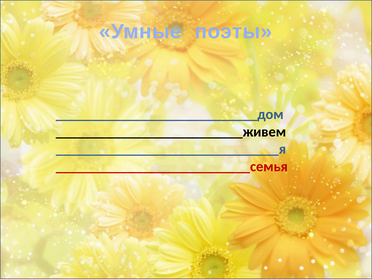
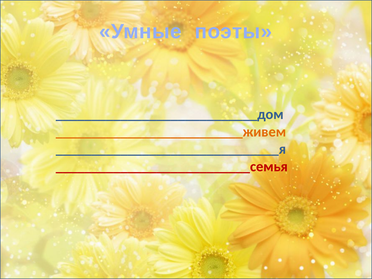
__________________________живем colour: black -> orange
